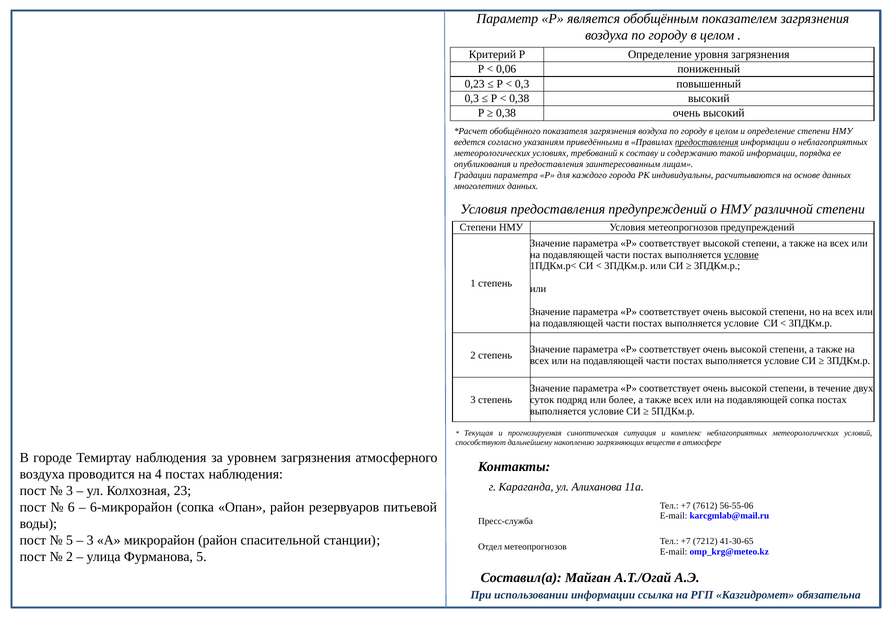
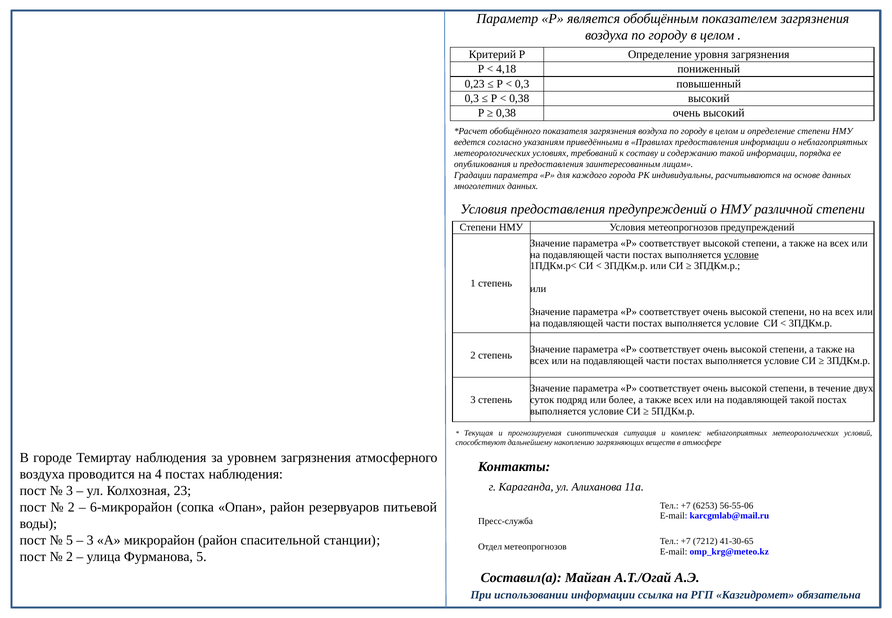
0,06: 0,06 -> 4,18
предоставления at (707, 142) underline: present -> none
подавляющей сопка: сопка -> такой
6 at (71, 507): 6 -> 2
7612: 7612 -> 6253
